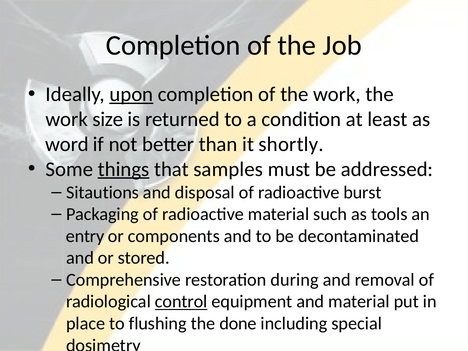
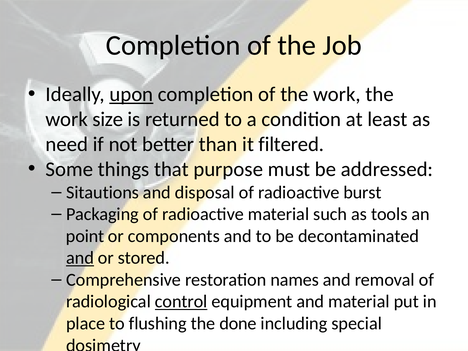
word: word -> need
shortly: shortly -> filtered
things underline: present -> none
samples: samples -> purpose
entry: entry -> point
and at (80, 258) underline: none -> present
during: during -> names
